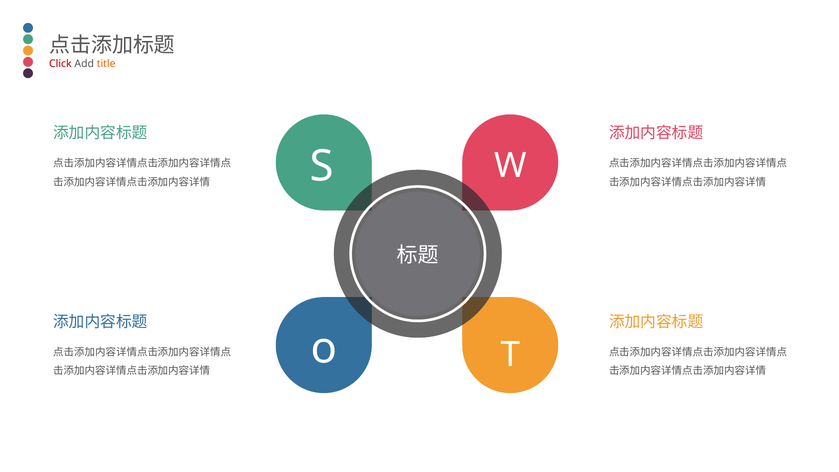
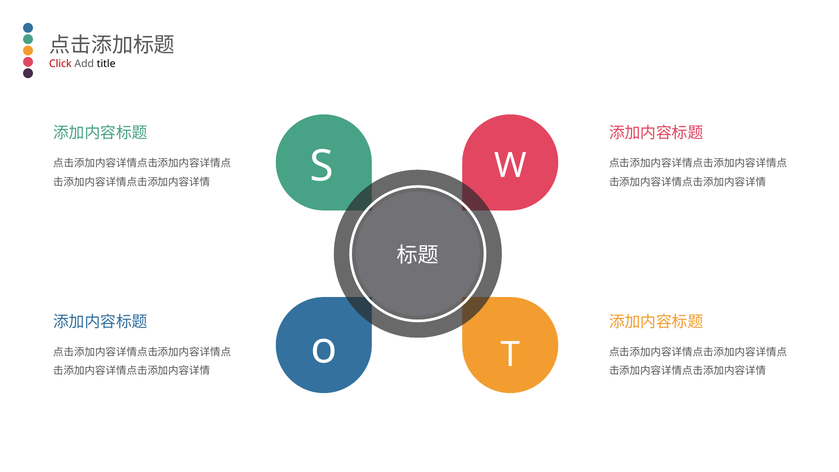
title colour: orange -> black
